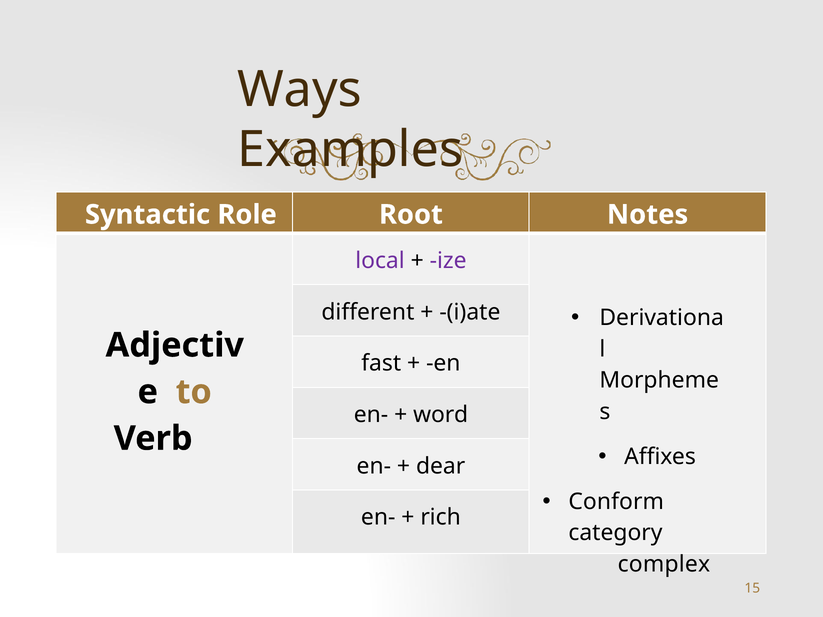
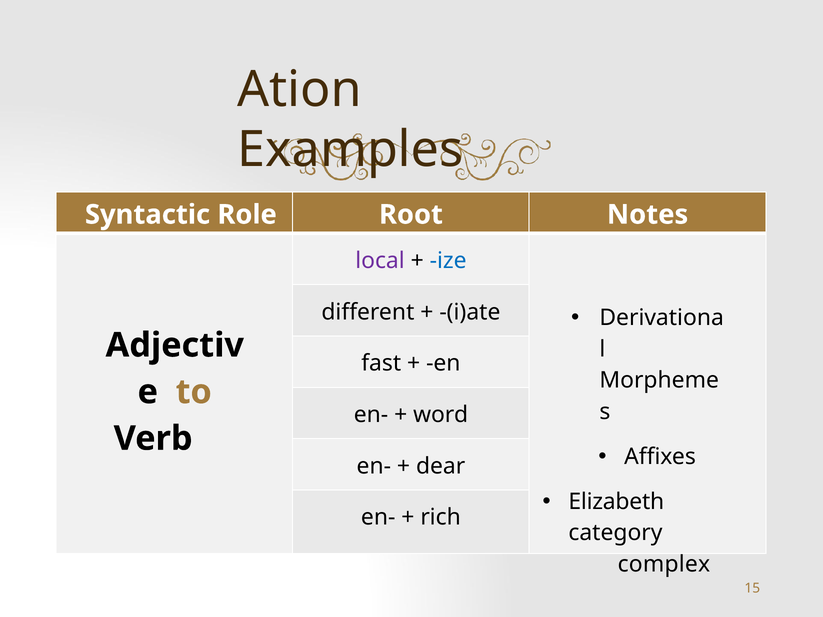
Ways: Ways -> Ation
ize colour: purple -> blue
Conform: Conform -> Elizabeth
